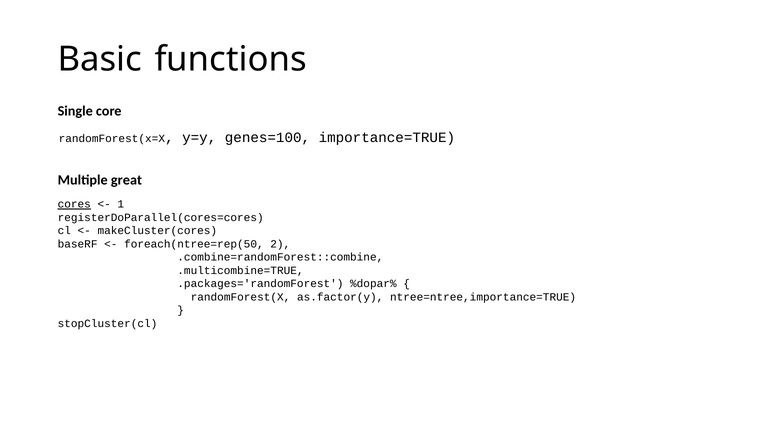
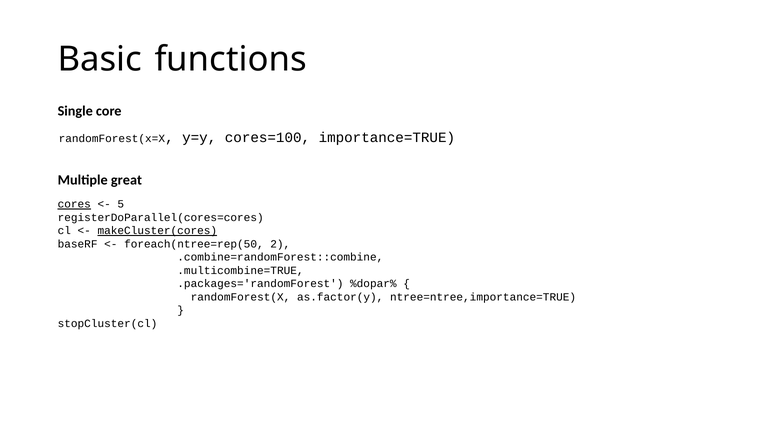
genes=100: genes=100 -> cores=100
1: 1 -> 5
makeCluster(cores underline: none -> present
